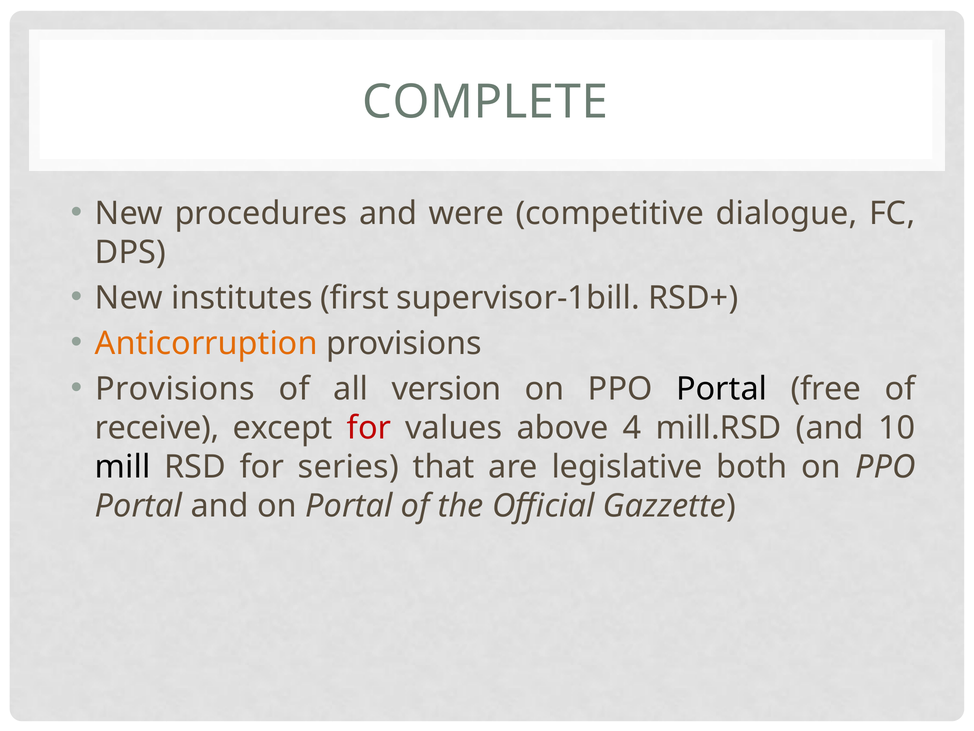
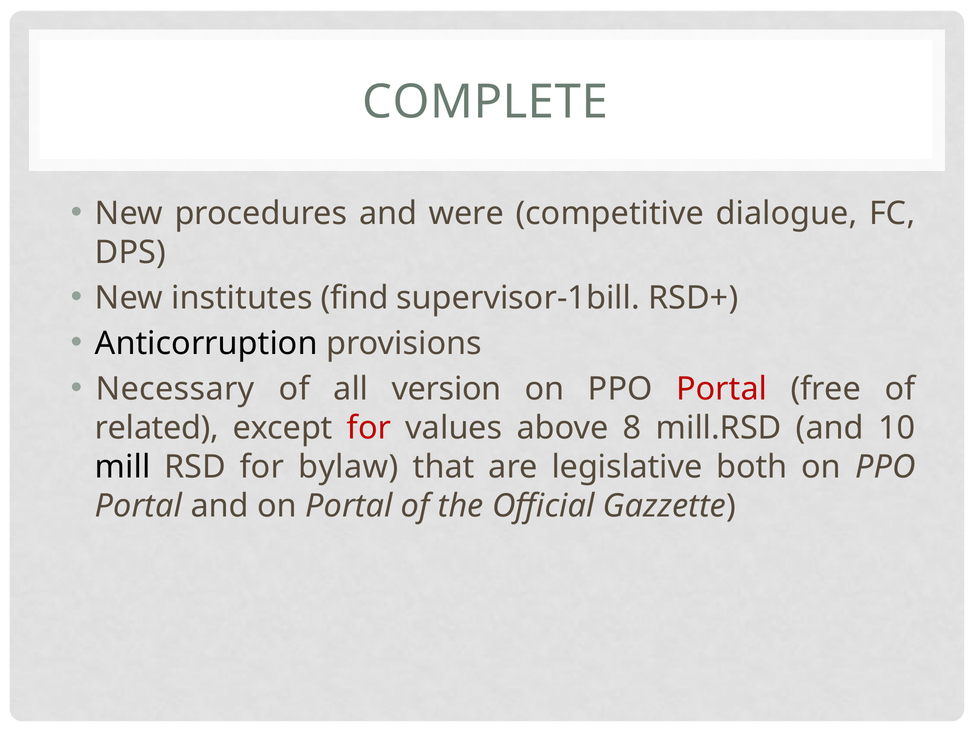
first: first -> find
Anticorruption colour: orange -> black
Provisions at (175, 389): Provisions -> Necessary
Portal at (722, 389) colour: black -> red
receive: receive -> related
4: 4 -> 8
series: series -> bylaw
